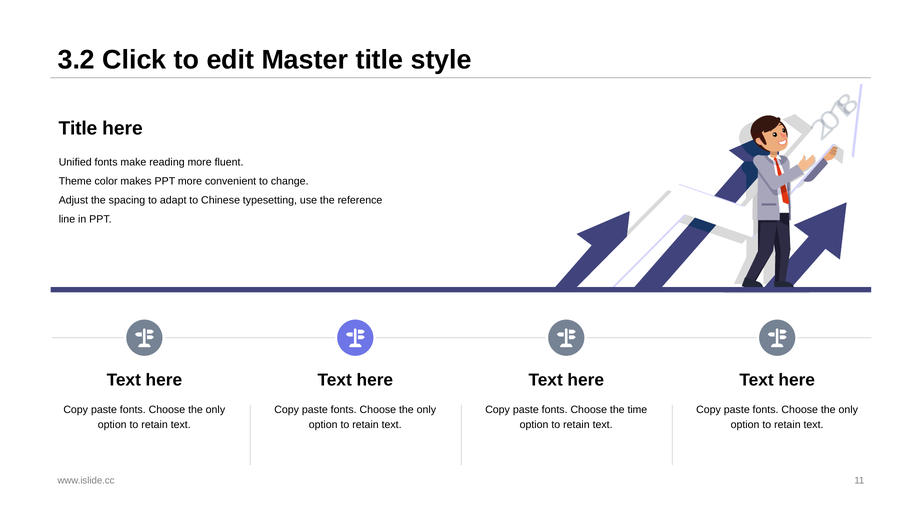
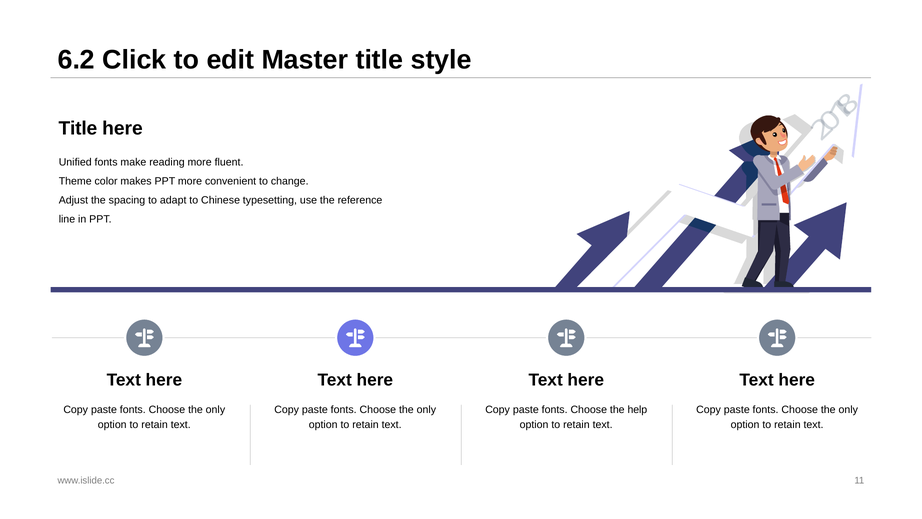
3.2: 3.2 -> 6.2
time: time -> help
